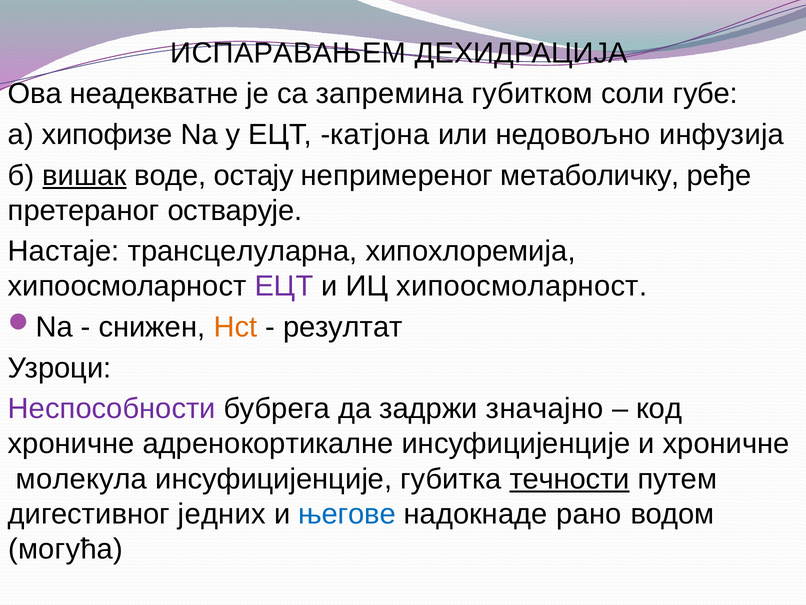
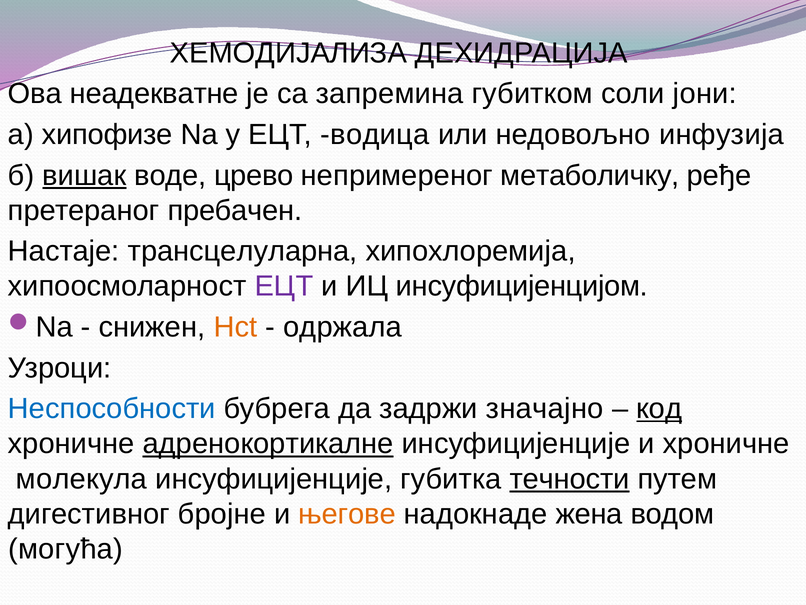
ИСПАРАВАЊЕМ: ИСПАРАВАЊЕМ -> ХЕМОДИЈАЛИЗА
губе: губе -> јони
катјона: катјона -> водица
остају: остају -> црево
остварује: остварује -> пребачен
ИЦ хипоосмоларност: хипоосмоларност -> инсуфицијенцијом
резултат: резултат -> одржала
Неспособности colour: purple -> blue
код underline: none -> present
адренокортикалне underline: none -> present
једних: једних -> бројне
његове colour: blue -> orange
рано: рано -> жена
